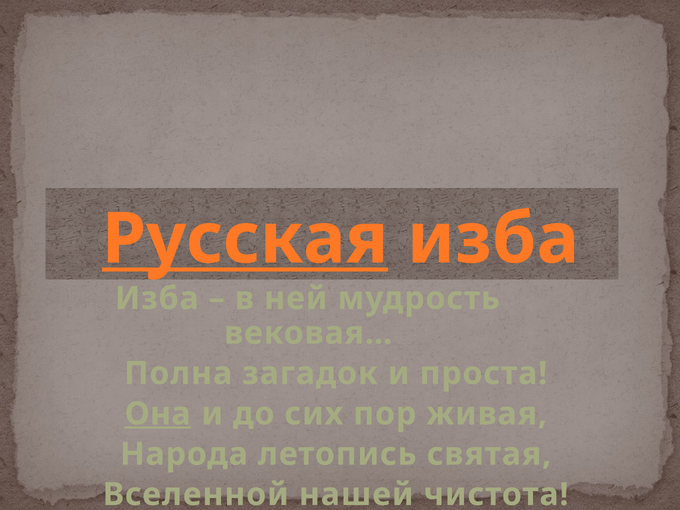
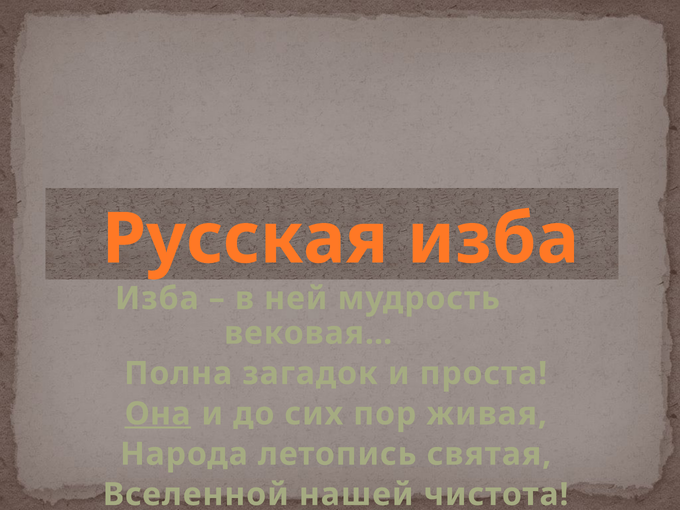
Русская underline: present -> none
